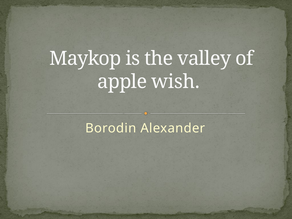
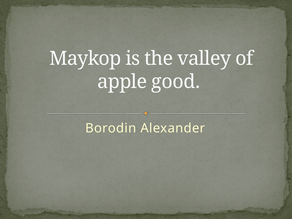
wish: wish -> good
